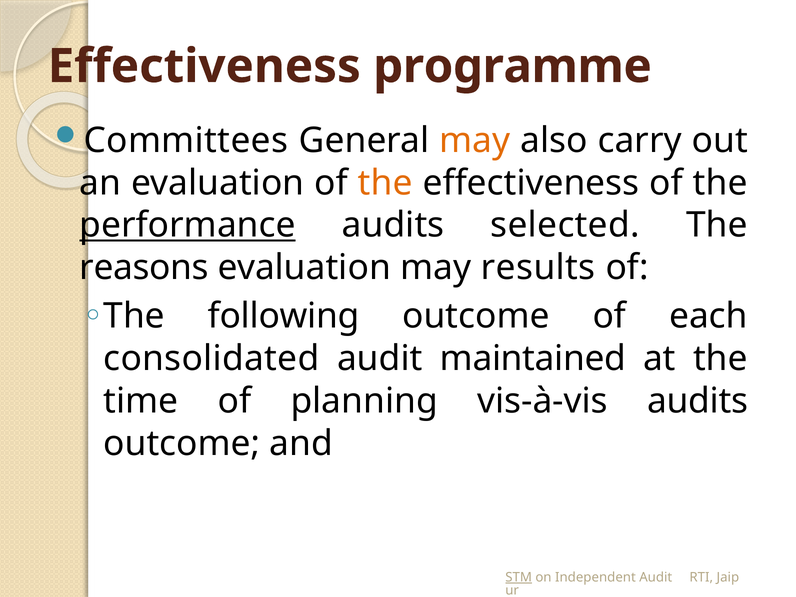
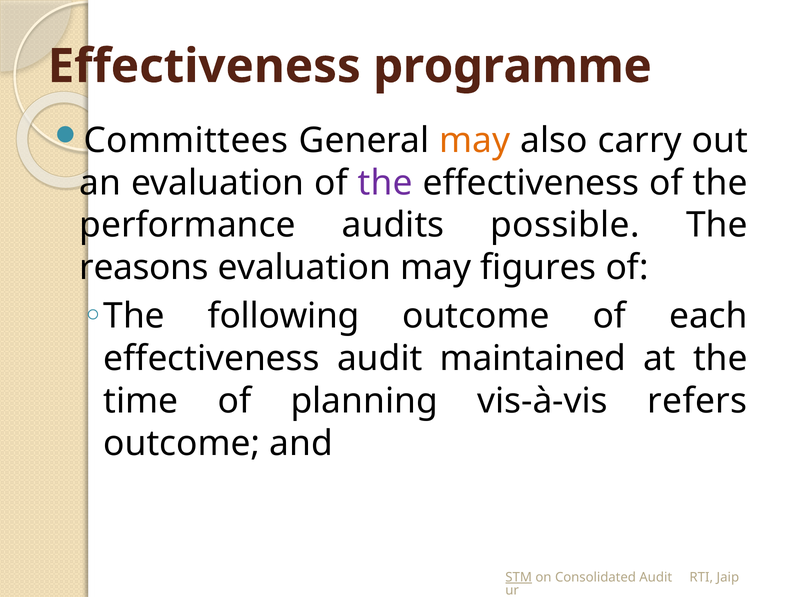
the at (385, 183) colour: orange -> purple
performance underline: present -> none
selected: selected -> possible
results: results -> figures
consolidated at (211, 359): consolidated -> effectiveness
vis-à-vis audits: audits -> refers
Independent: Independent -> Consolidated
